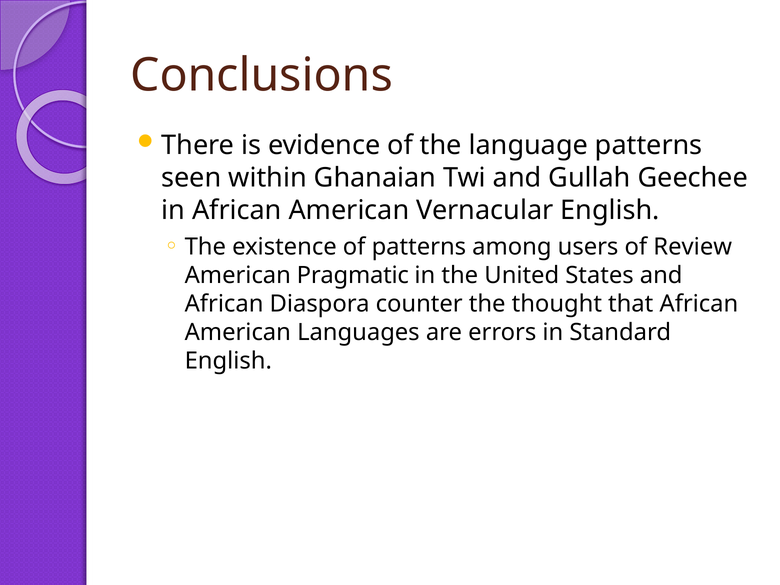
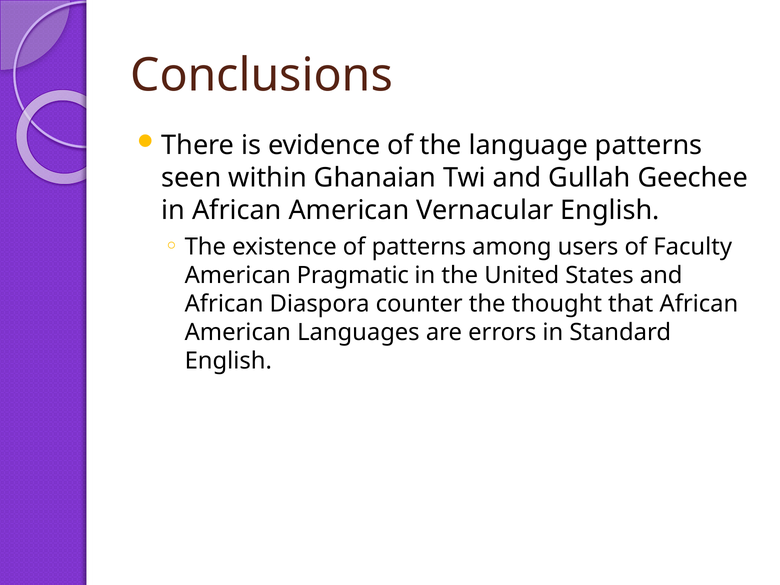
Review: Review -> Faculty
